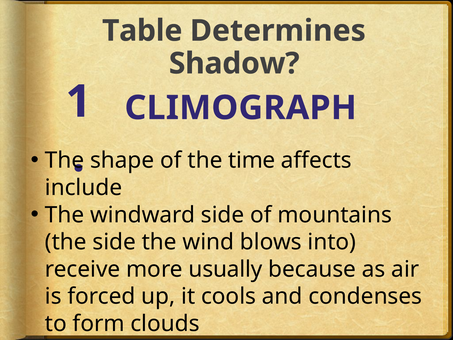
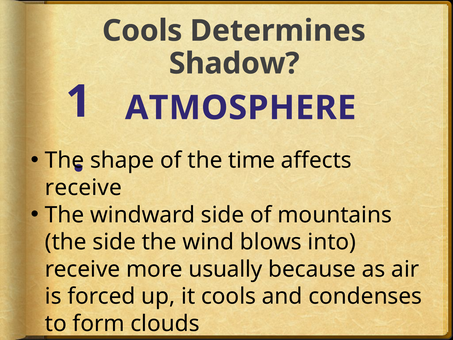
Table at (142, 31): Table -> Cools
CLIMOGRAPH: CLIMOGRAPH -> ATMOSPHERE
include at (84, 188): include -> receive
